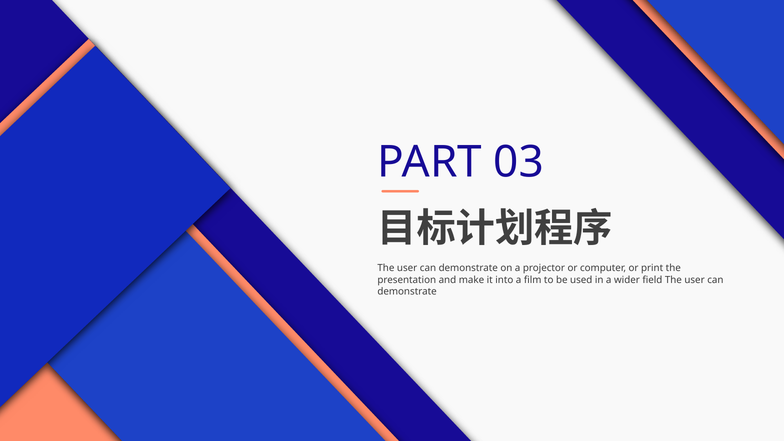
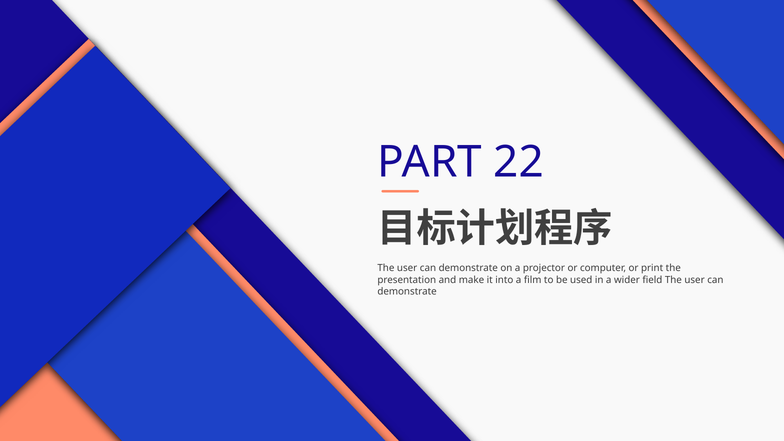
03: 03 -> 22
